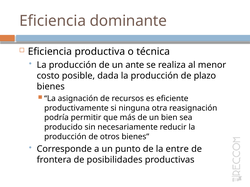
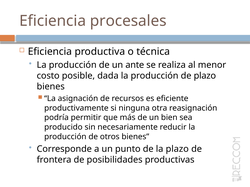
dominante: dominante -> procesales
la entre: entre -> plazo
